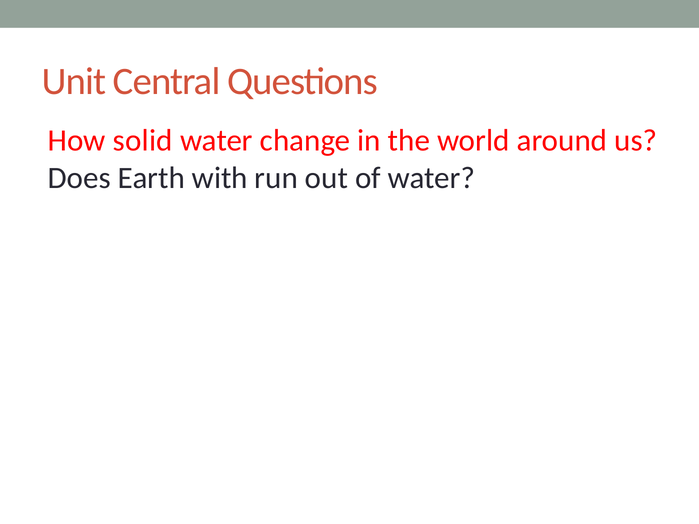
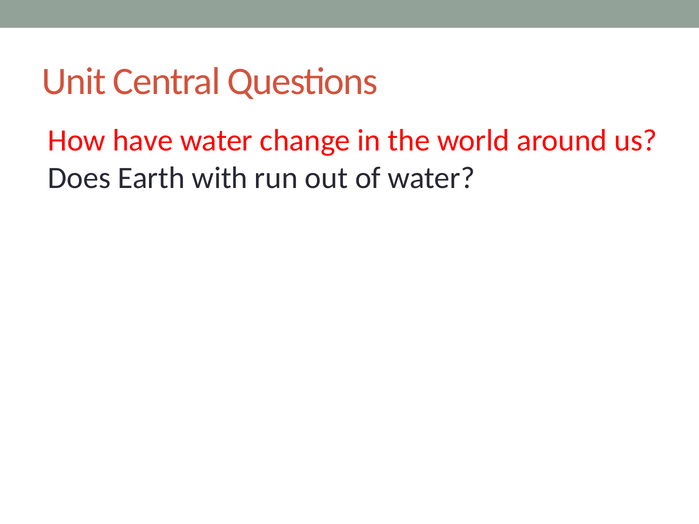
solid: solid -> have
